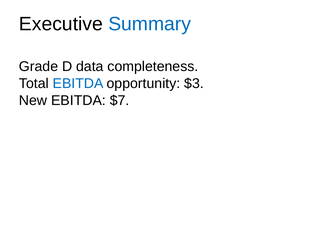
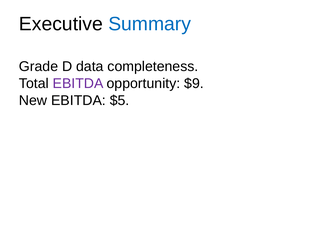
EBITDA at (78, 83) colour: blue -> purple
$3: $3 -> $9
$7: $7 -> $5
